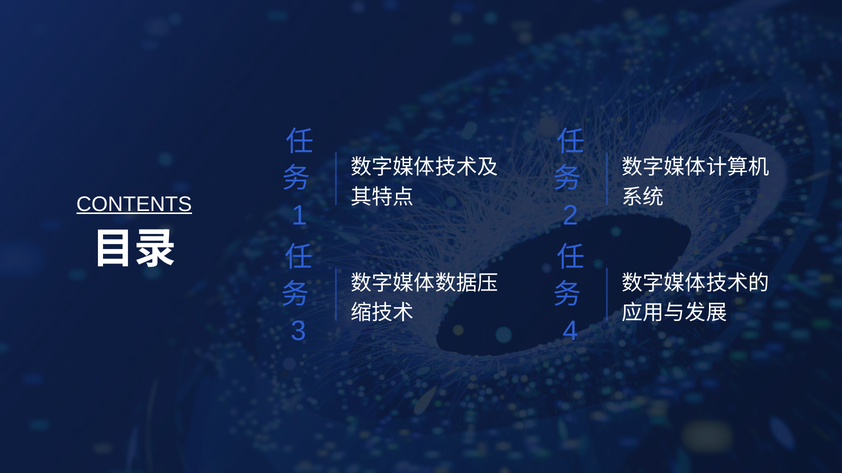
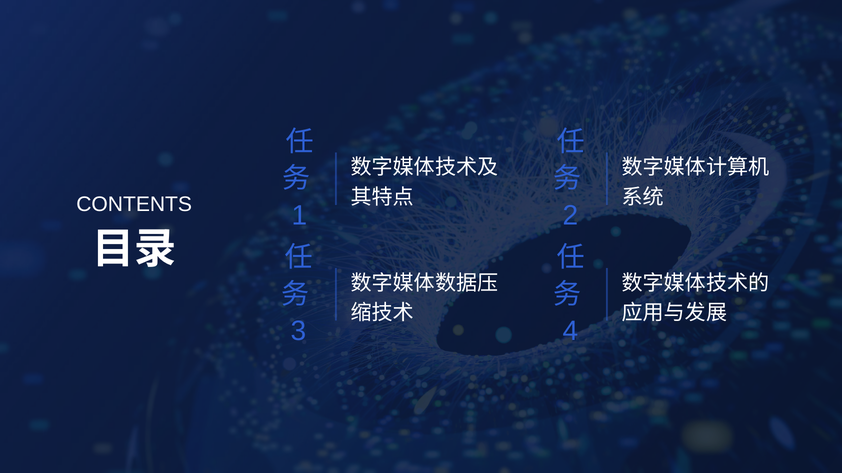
CONTENTS underline: present -> none
